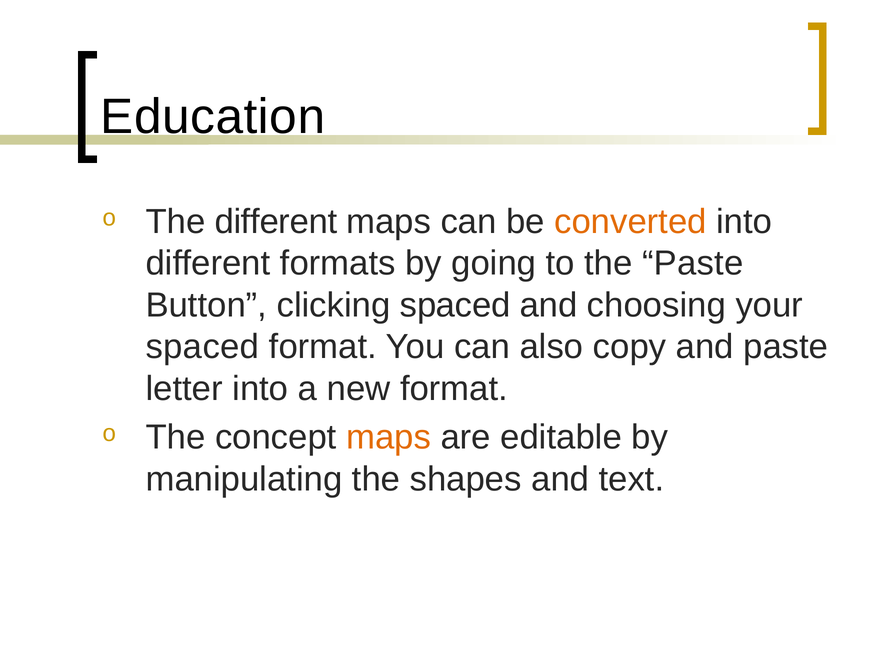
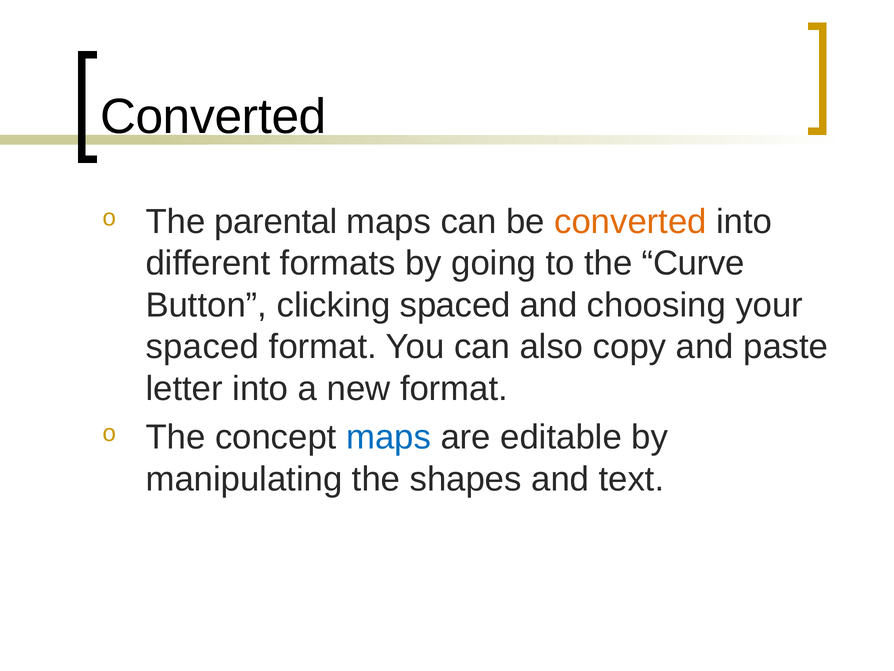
Education at (213, 117): Education -> Converted
The different: different -> parental
the Paste: Paste -> Curve
maps at (389, 437) colour: orange -> blue
